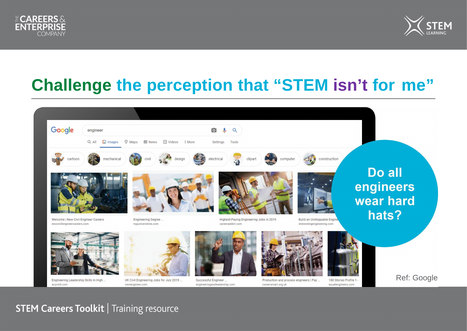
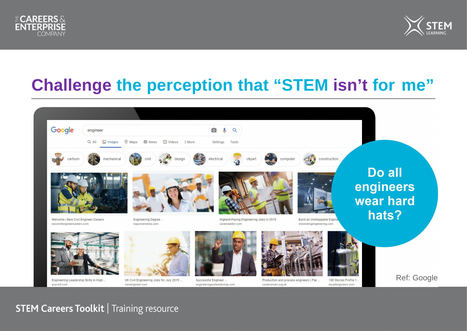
Challenge colour: green -> purple
